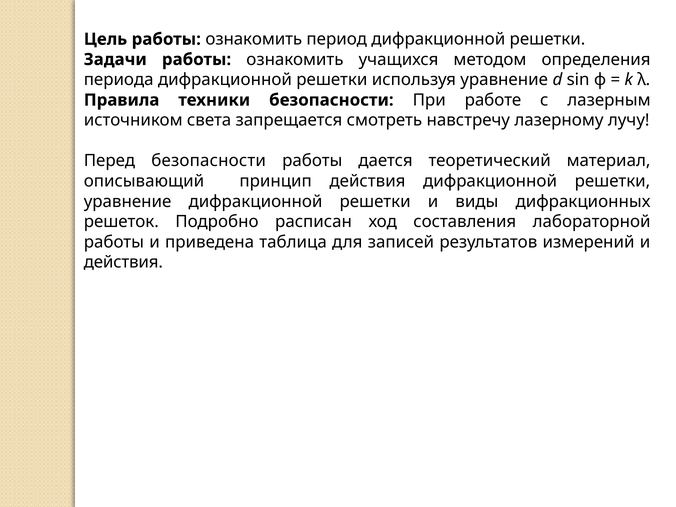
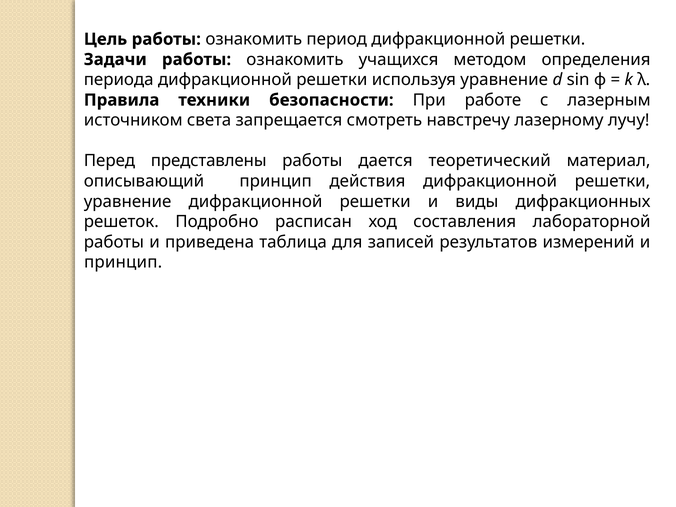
Перед безопасности: безопасности -> представлены
действия at (123, 262): действия -> принцип
